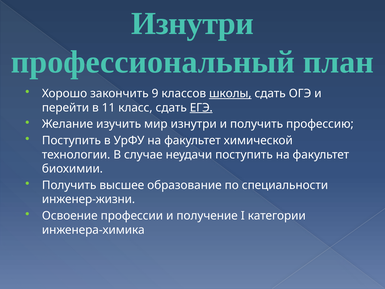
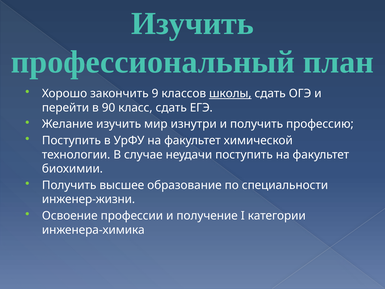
Изнутри at (193, 23): Изнутри -> Изучить
11: 11 -> 90
ЕГЭ underline: present -> none
